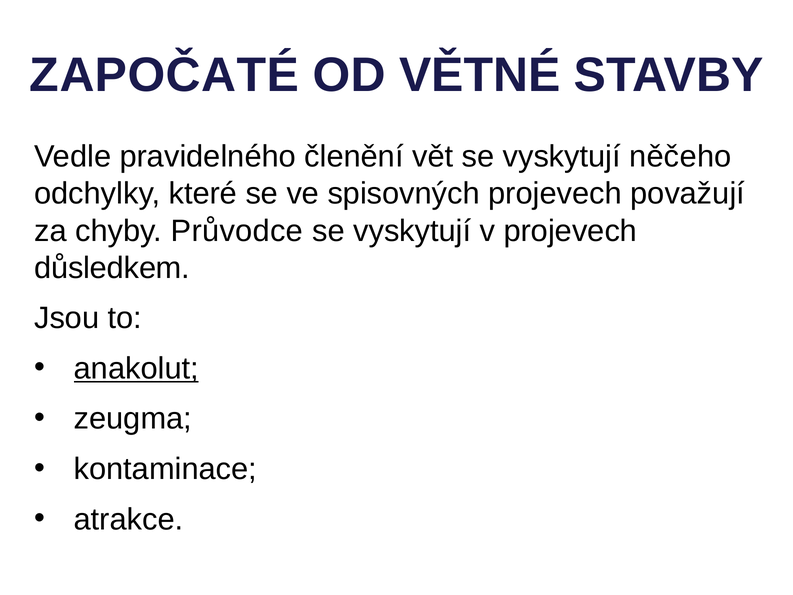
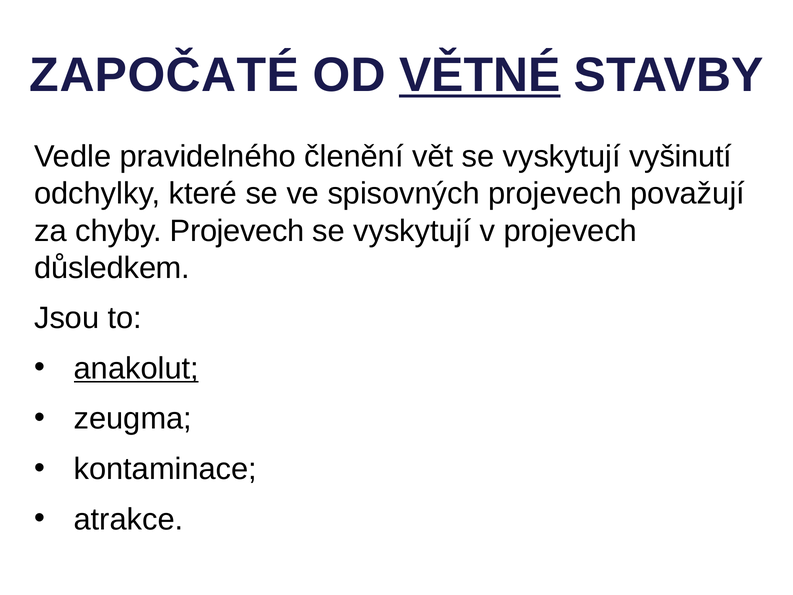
VĚTNÉ underline: none -> present
něčeho: něčeho -> vyšinutí
chyby Průvodce: Průvodce -> Projevech
